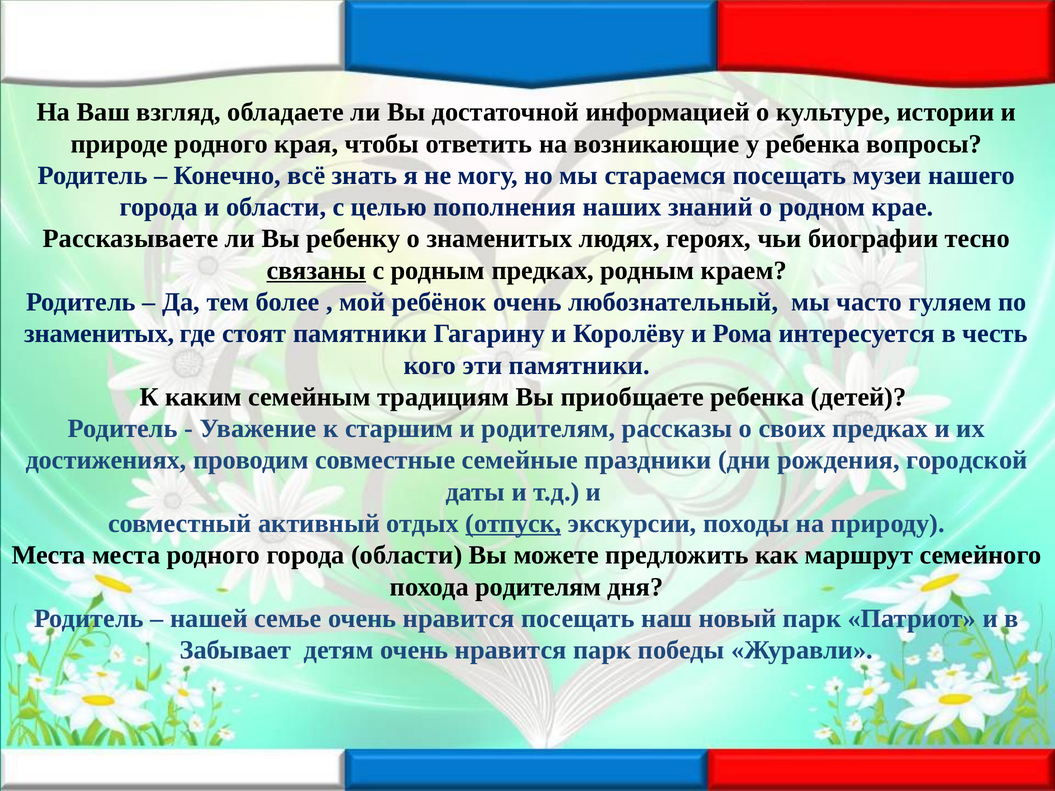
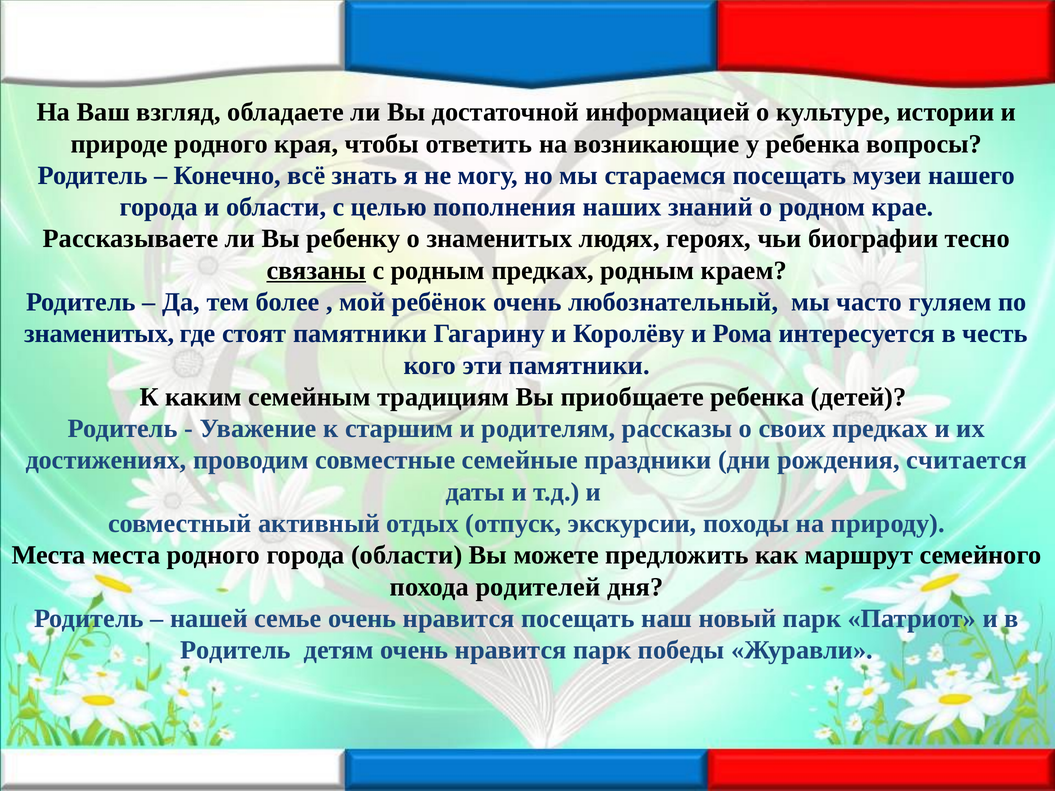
городской: городской -> считается
отпуск underline: present -> none
похода родителям: родителям -> родителей
Забывает at (236, 650): Забывает -> Родитель
